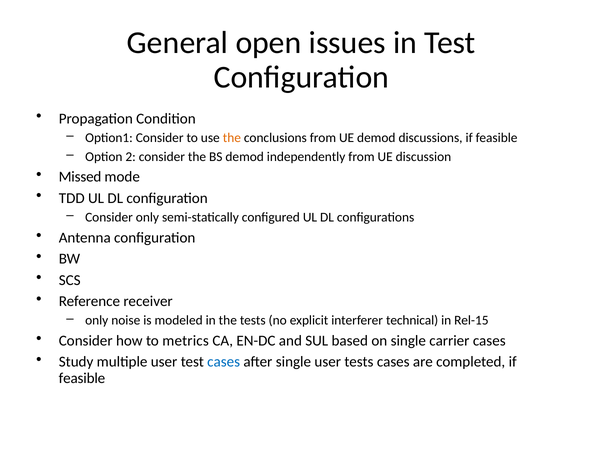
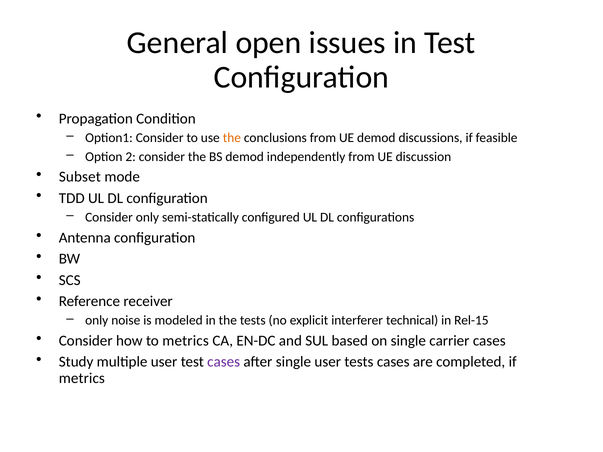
Missed: Missed -> Subset
cases at (224, 362) colour: blue -> purple
feasible at (82, 378): feasible -> metrics
